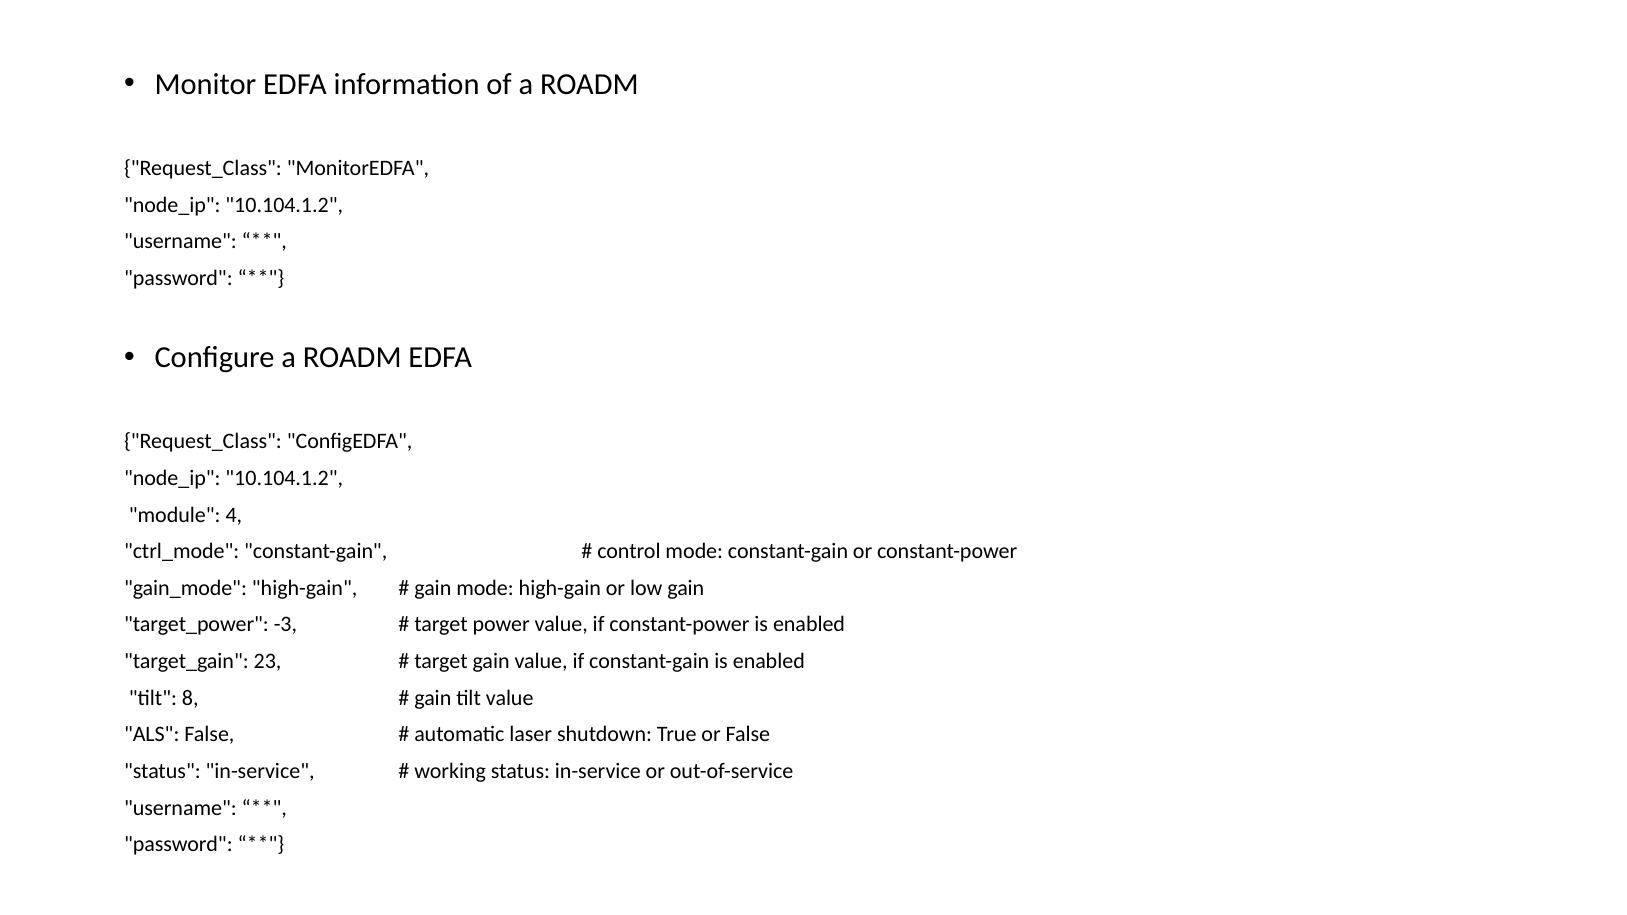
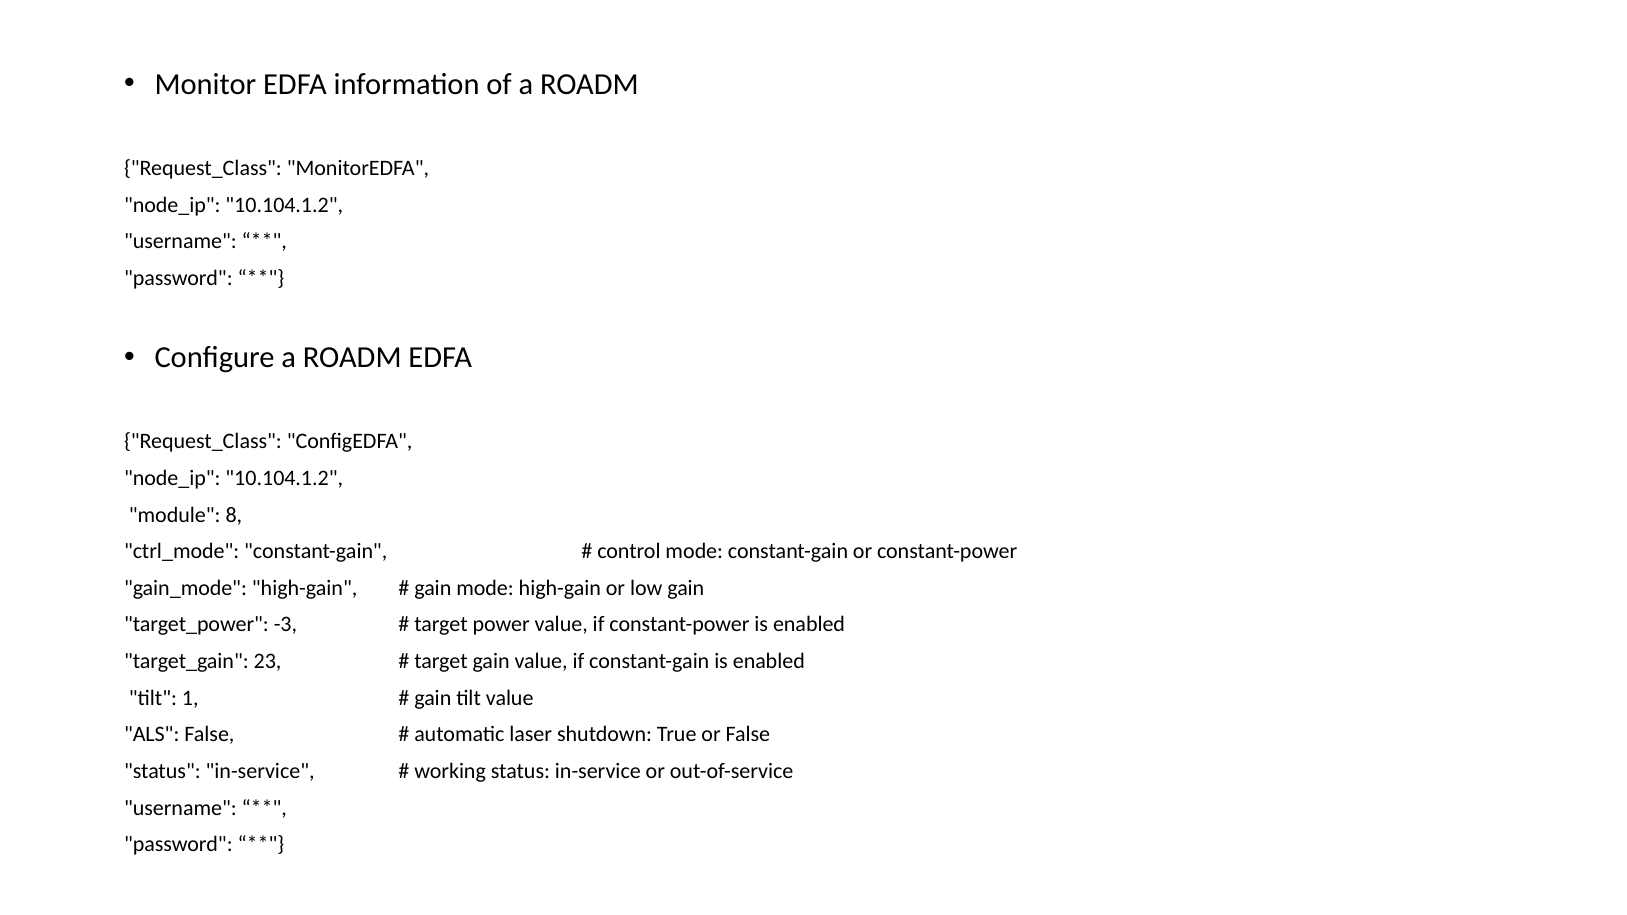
4: 4 -> 8
8: 8 -> 1
